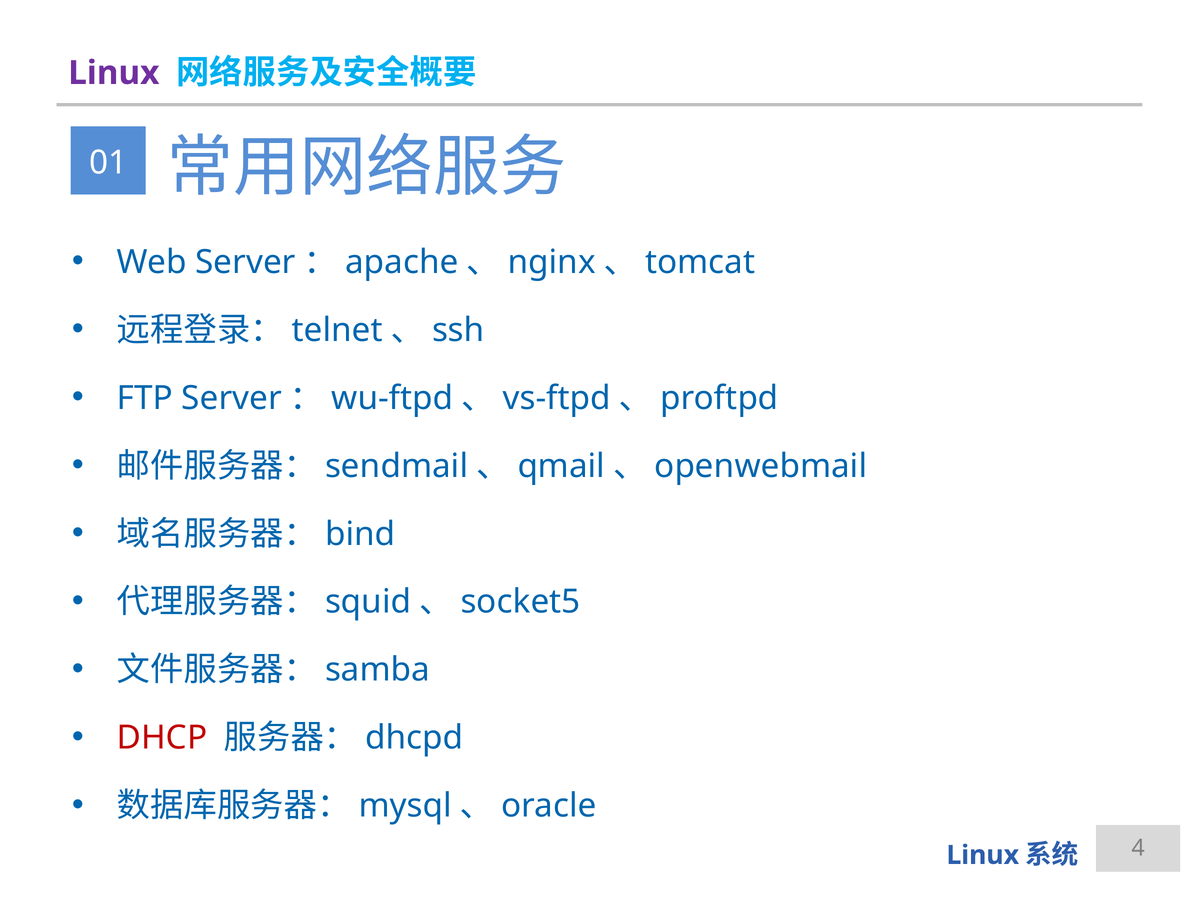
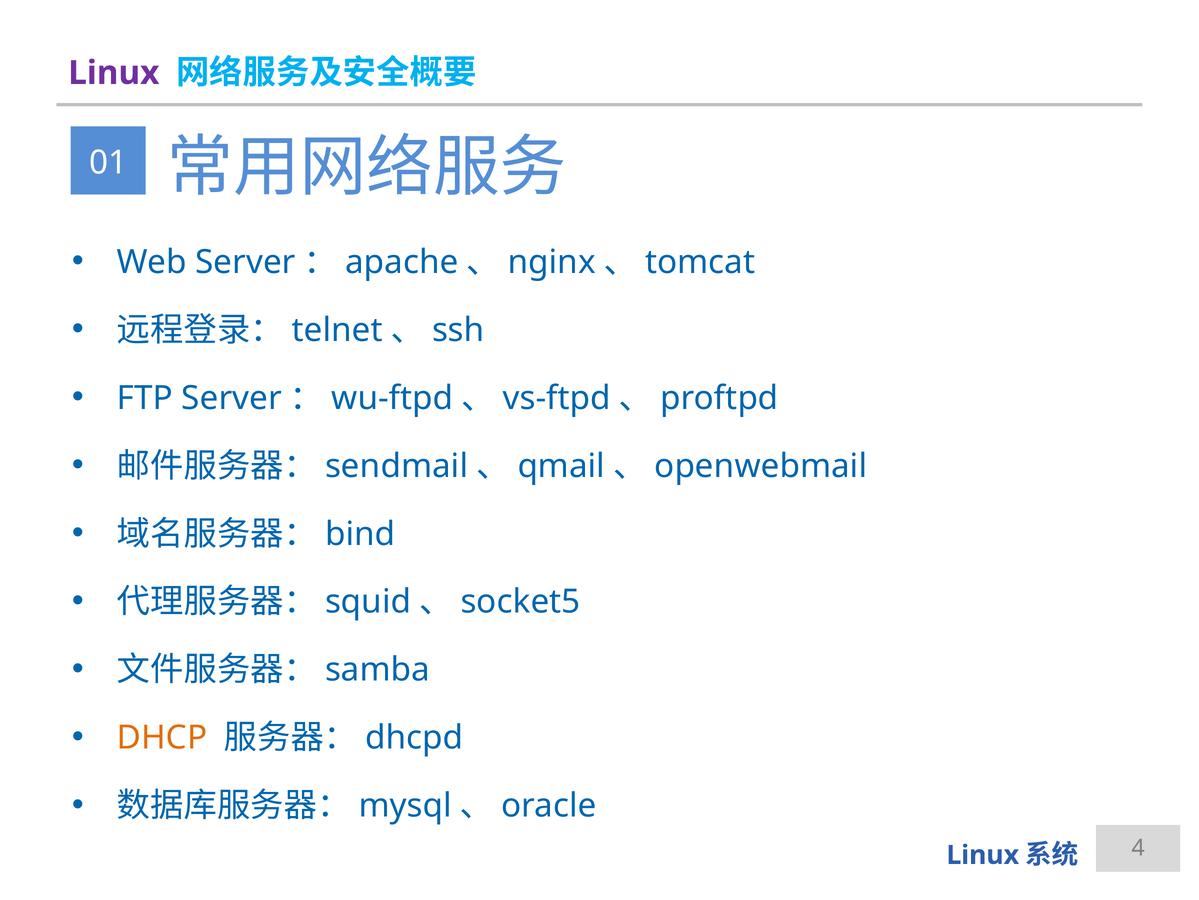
DHCP colour: red -> orange
